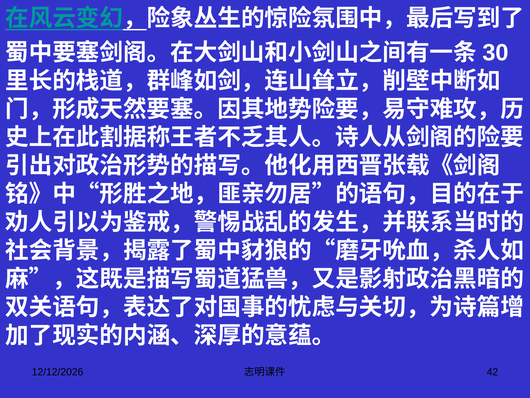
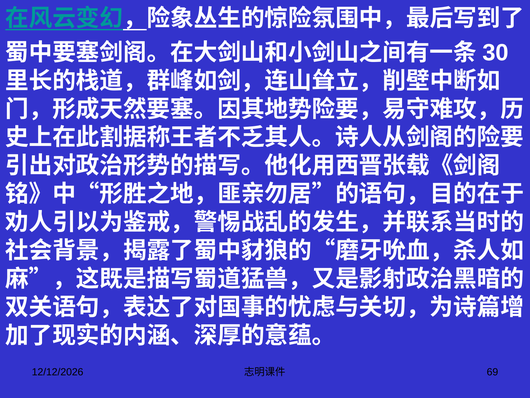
42: 42 -> 69
